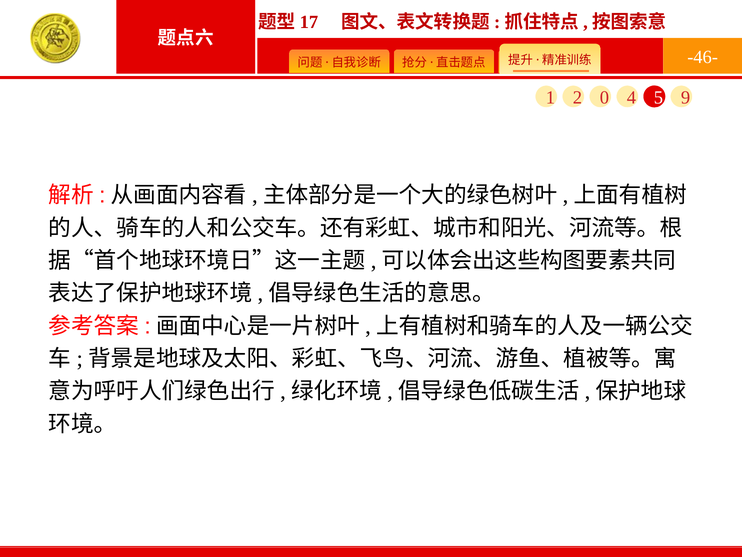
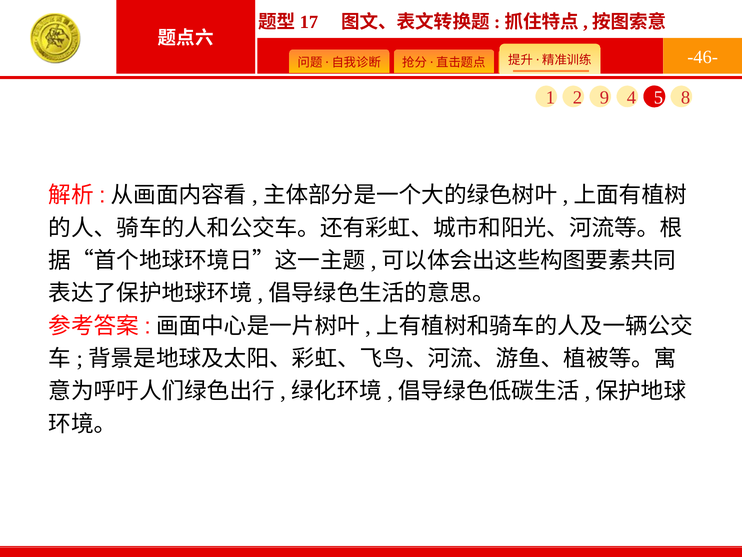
0: 0 -> 9
9: 9 -> 8
